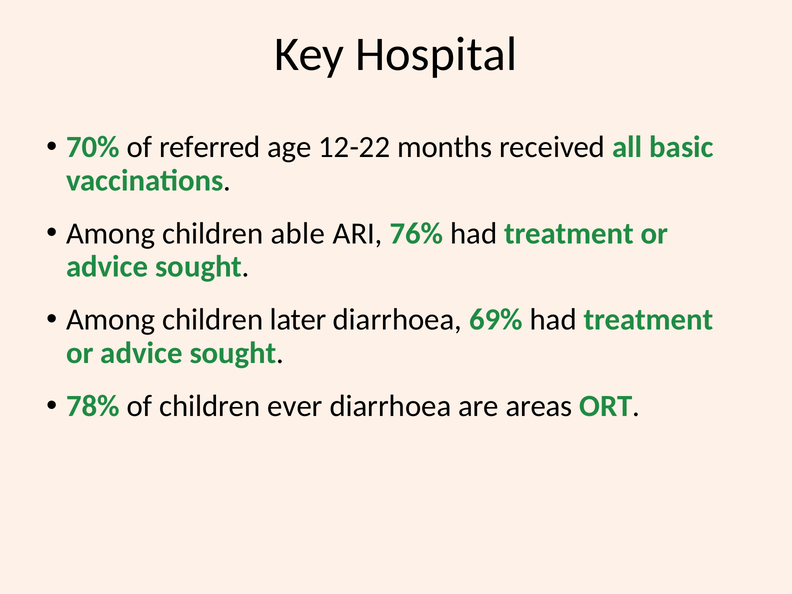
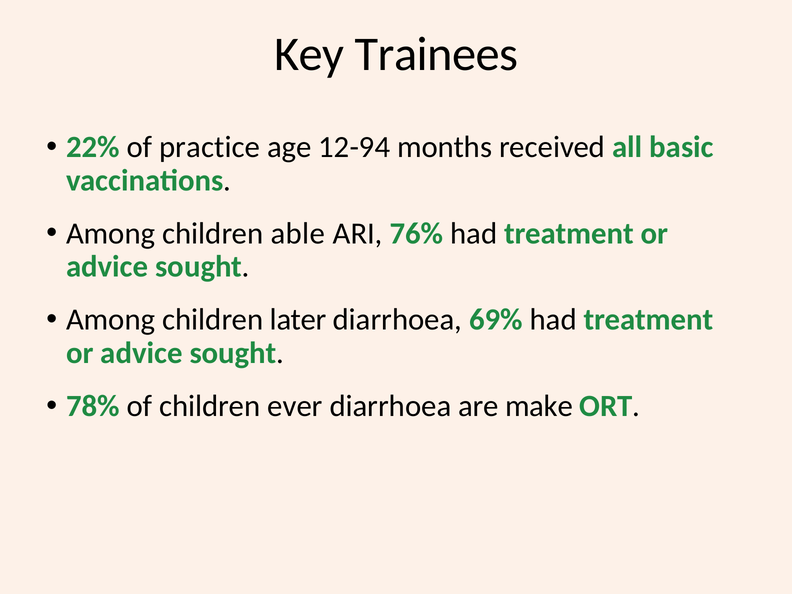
Hospital: Hospital -> Trainees
70%: 70% -> 22%
referred: referred -> practice
12-22: 12-22 -> 12-94
areas: areas -> make
